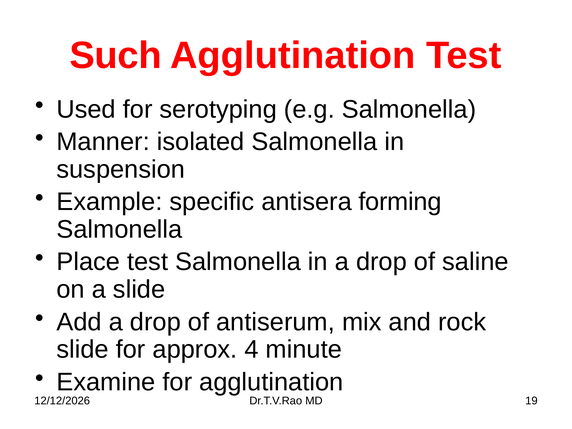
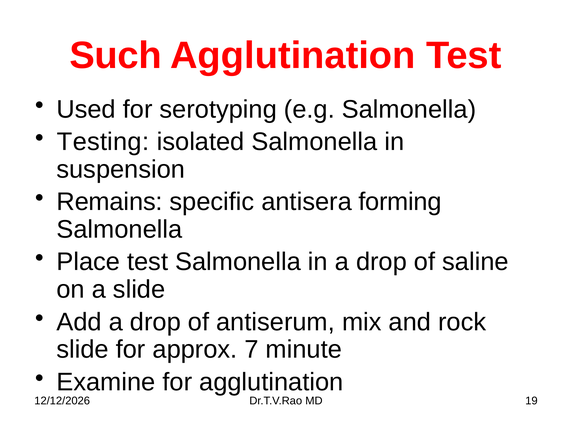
Manner: Manner -> Testing
Example: Example -> Remains
4: 4 -> 7
